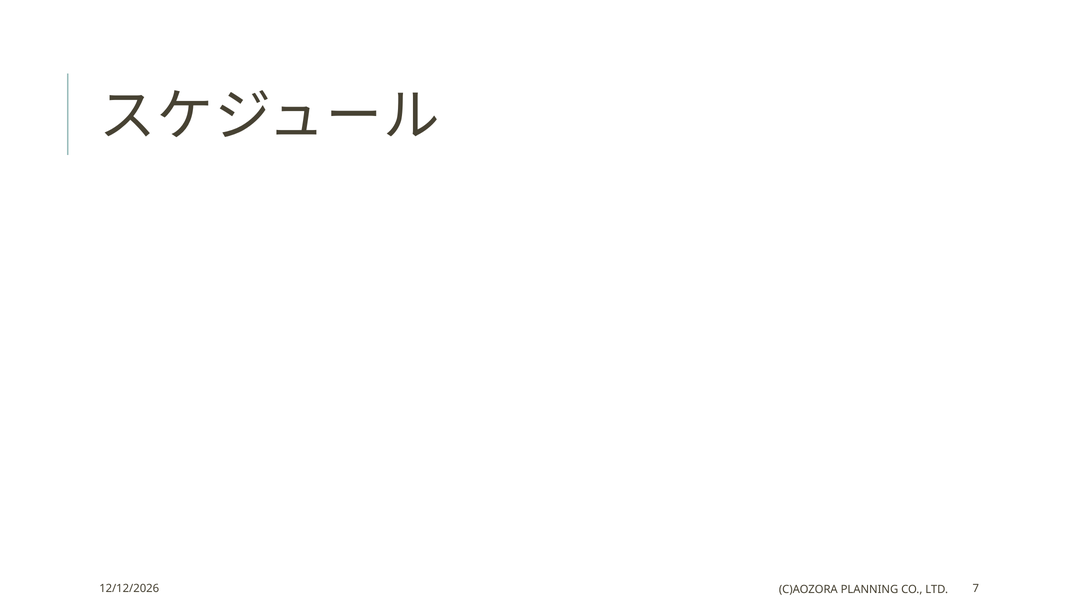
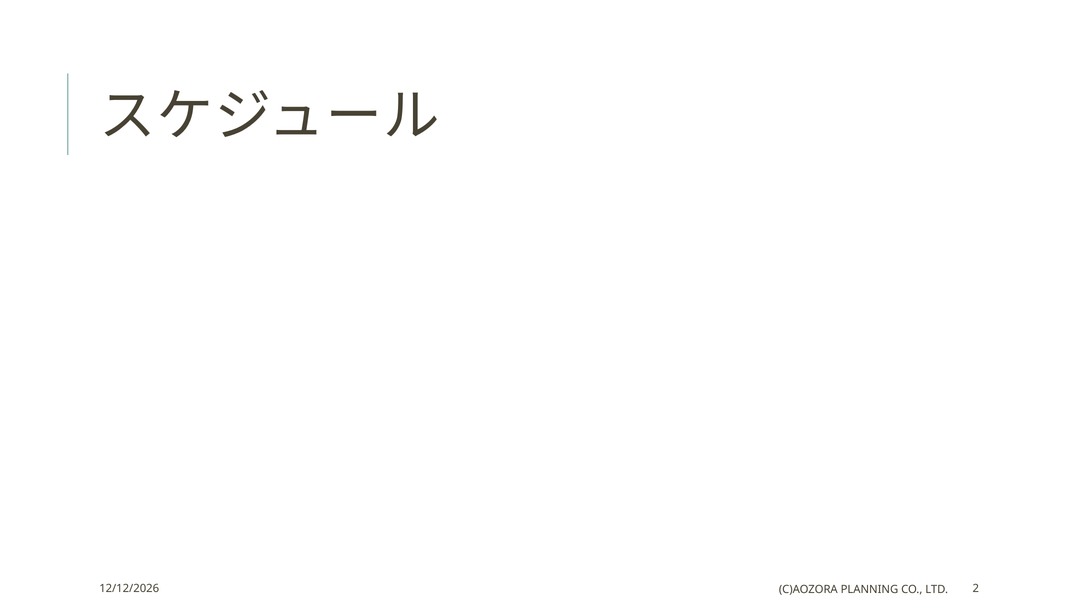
7: 7 -> 2
